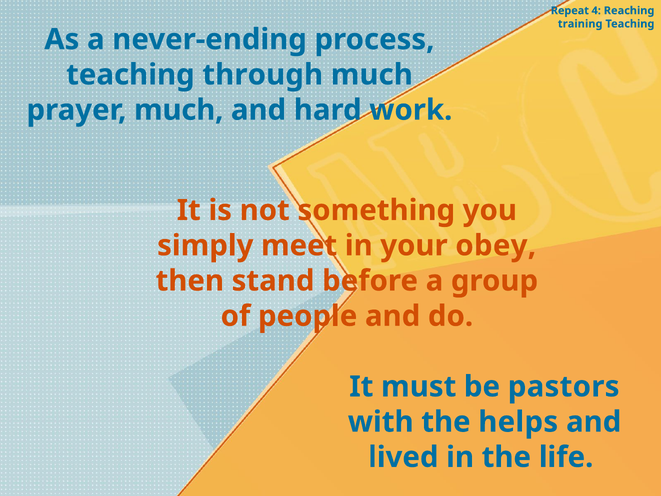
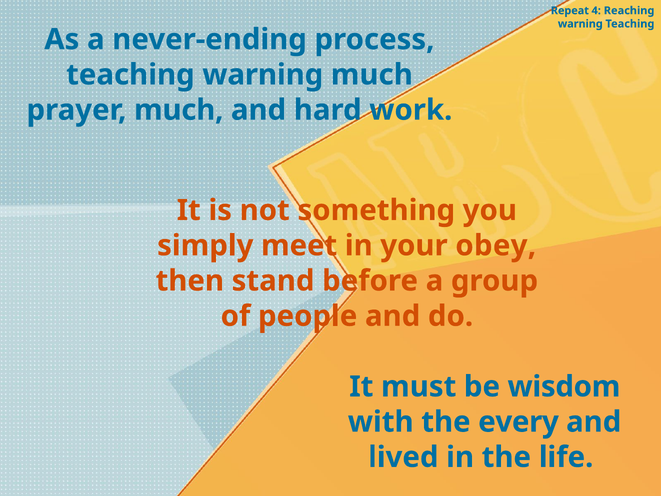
training at (580, 24): training -> warning
teaching through: through -> warning
pastors: pastors -> wisdom
helps: helps -> every
